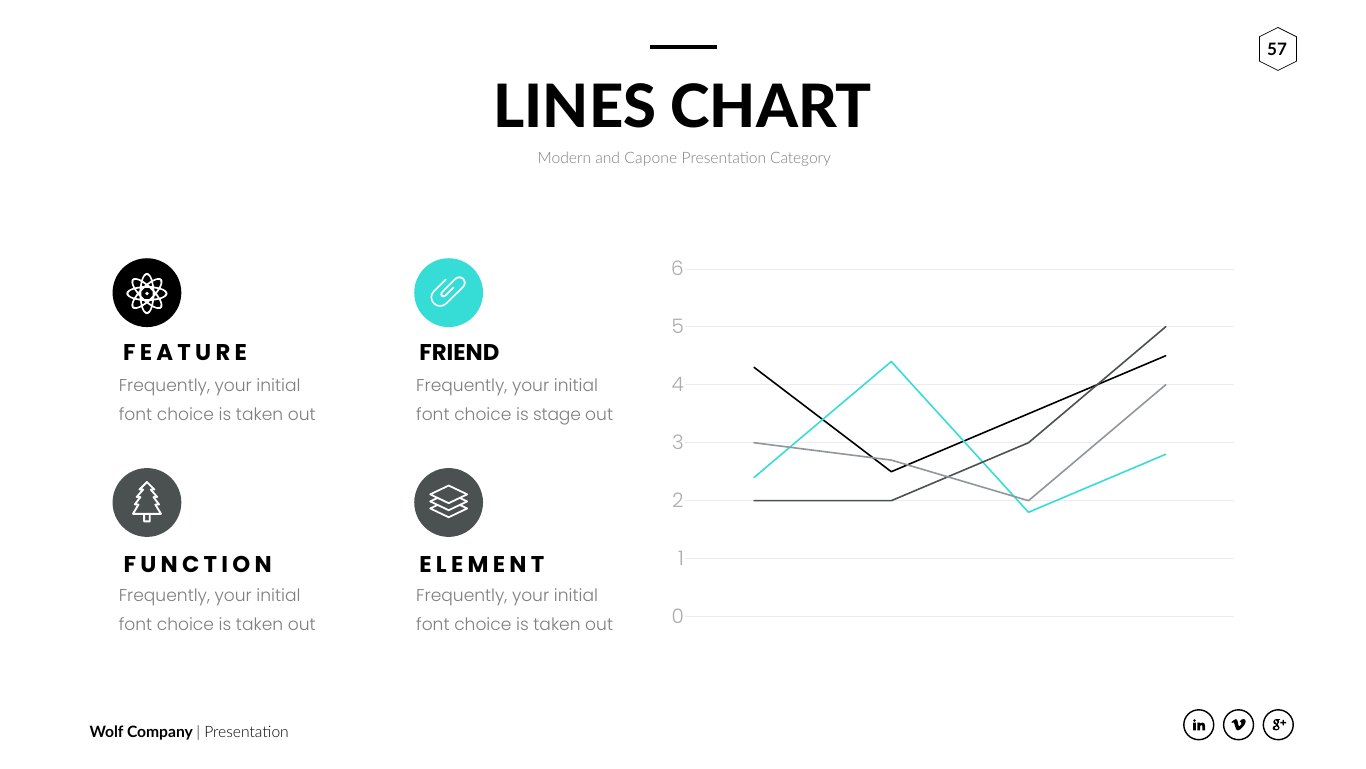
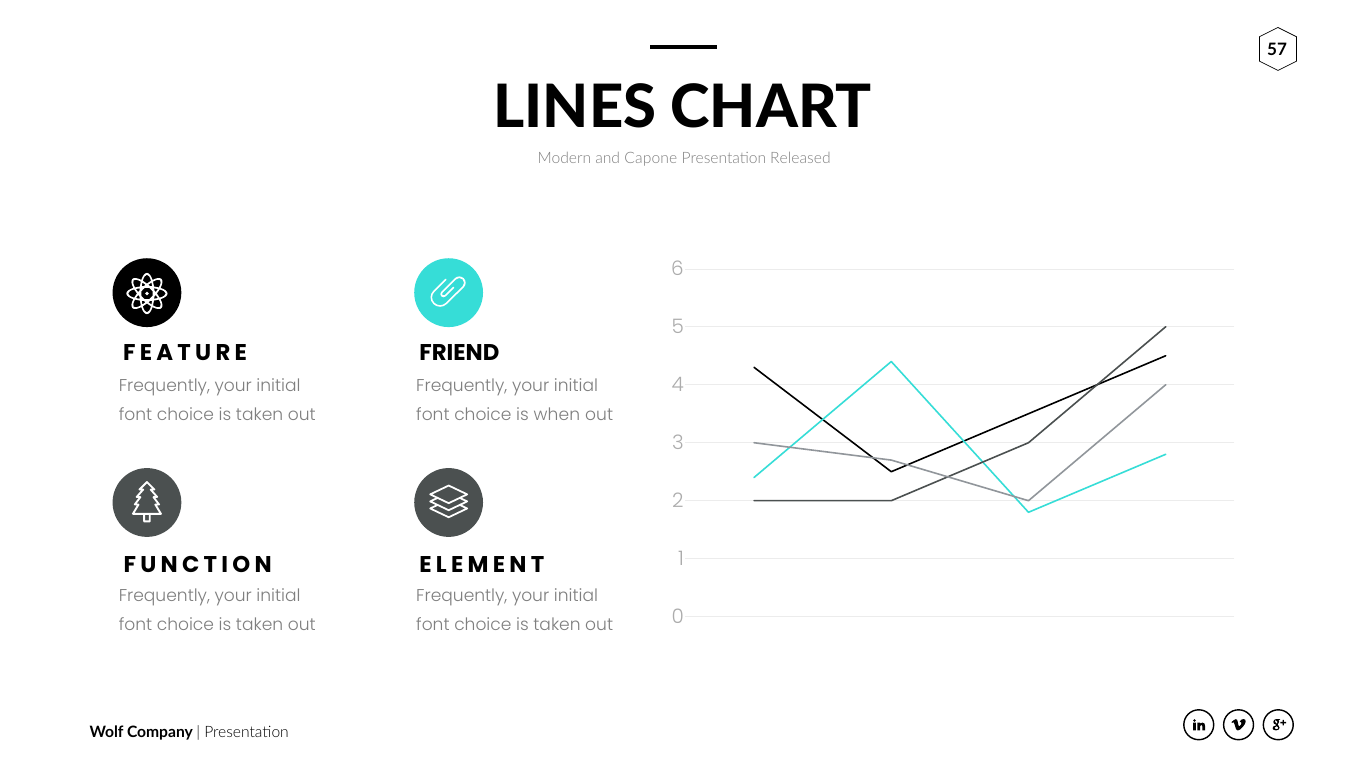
Category: Category -> Released
stage: stage -> when
